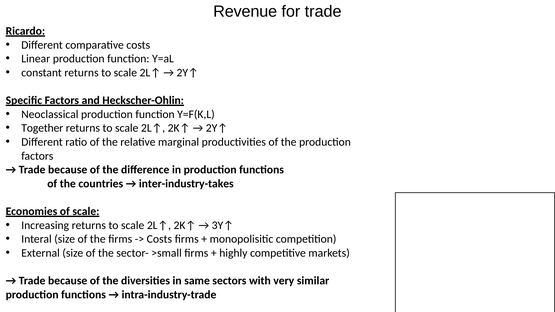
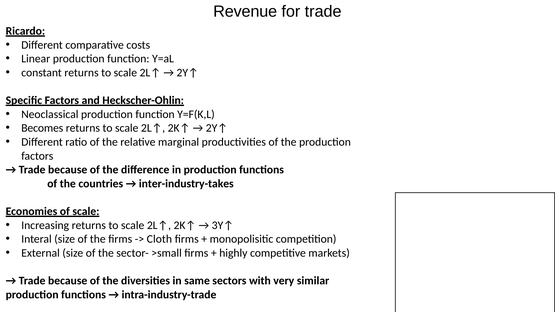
Together: Together -> Becomes
Costs at (159, 239): Costs -> Cloth
